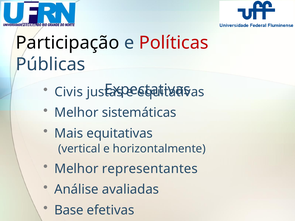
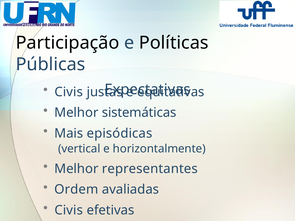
Políticas colour: red -> black
Mais equitativas: equitativas -> episódicas
Análise: Análise -> Ordem
Base at (69, 210): Base -> Civis
